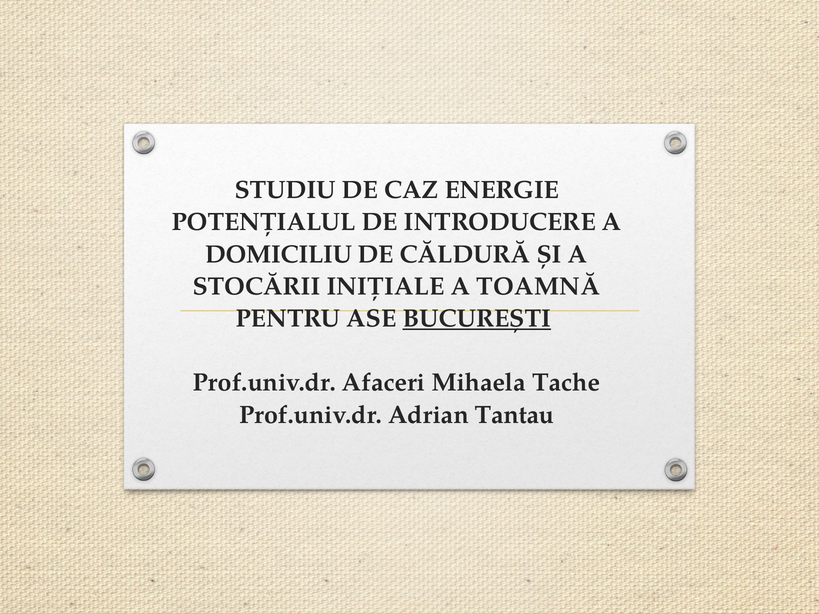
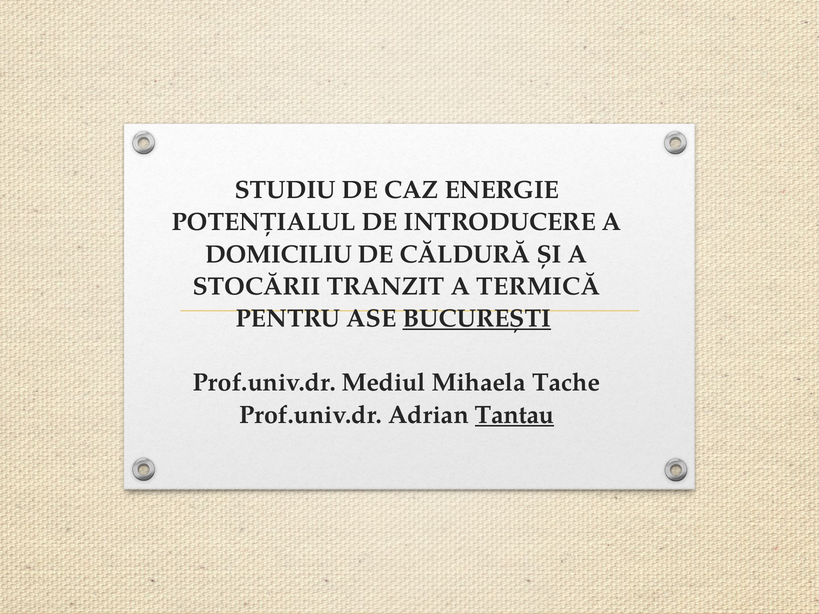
INIȚIALE: INIȚIALE -> TRANZIT
TOAMNĂ: TOAMNĂ -> TERMICĂ
Afaceri: Afaceri -> Mediul
Tantau underline: none -> present
